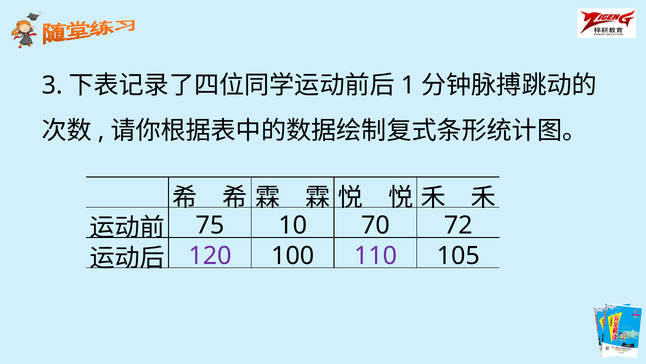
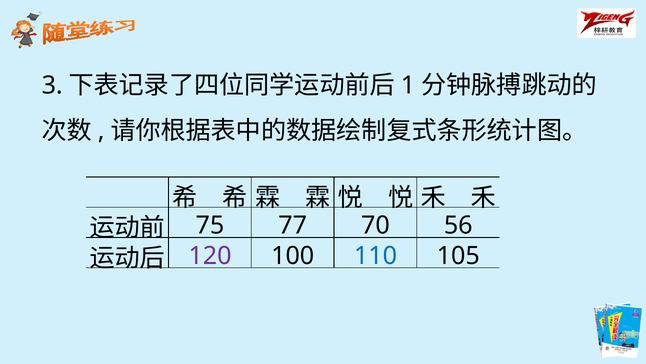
10: 10 -> 77
72: 72 -> 56
110 colour: purple -> blue
